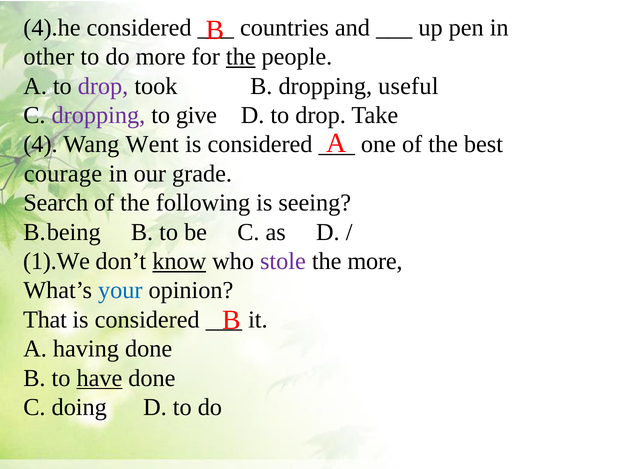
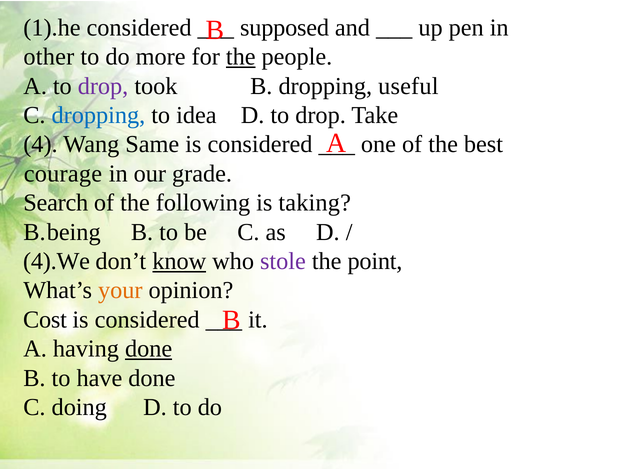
4).he: 4).he -> 1).he
countries: countries -> supposed
dropping at (98, 115) colour: purple -> blue
give: give -> idea
Went: Went -> Same
seeing: seeing -> taking
1).We: 1).We -> 4).We
the more: more -> point
your colour: blue -> orange
That: That -> Cost
done at (149, 349) underline: none -> present
have underline: present -> none
